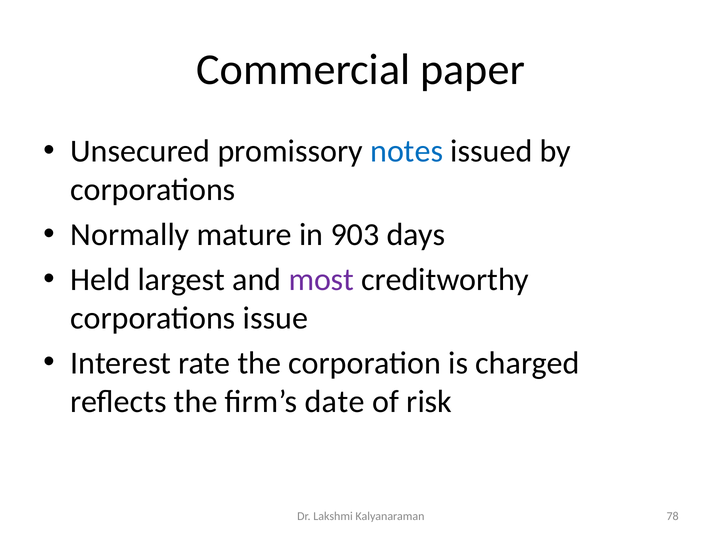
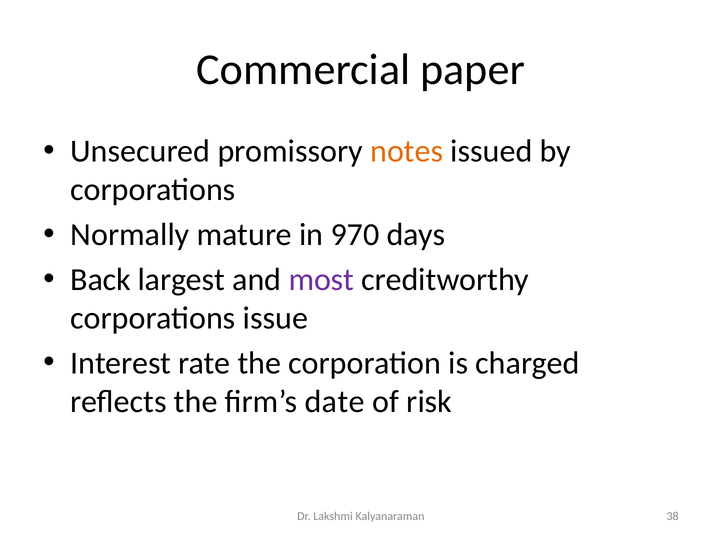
notes colour: blue -> orange
903: 903 -> 970
Held: Held -> Back
78: 78 -> 38
